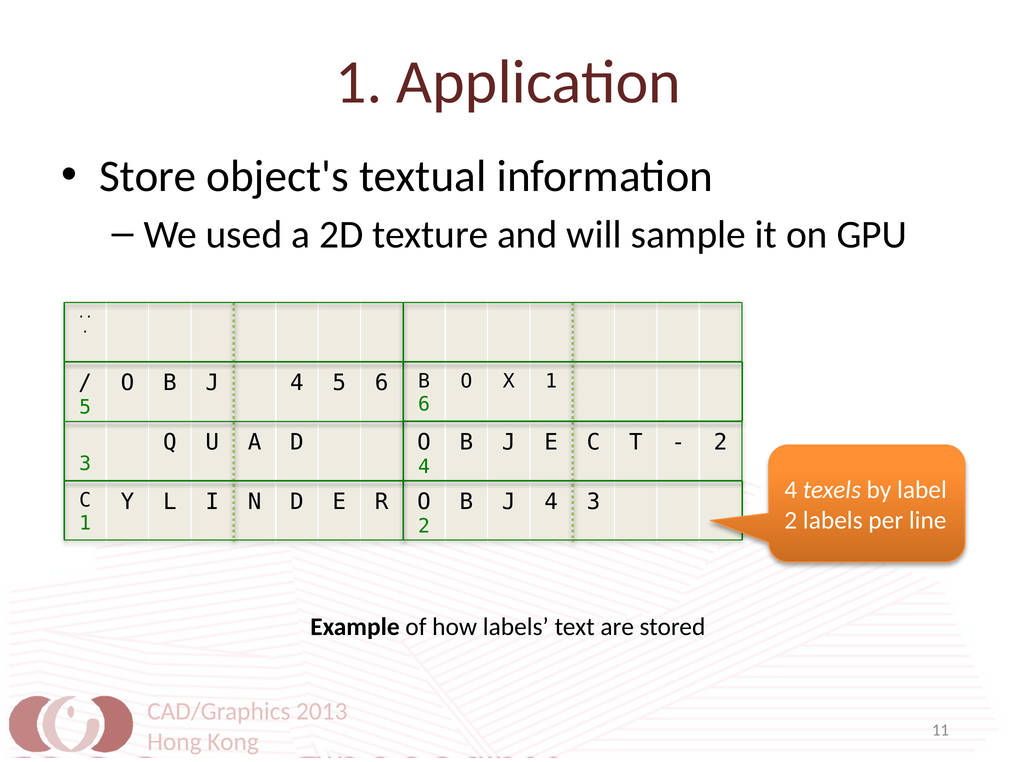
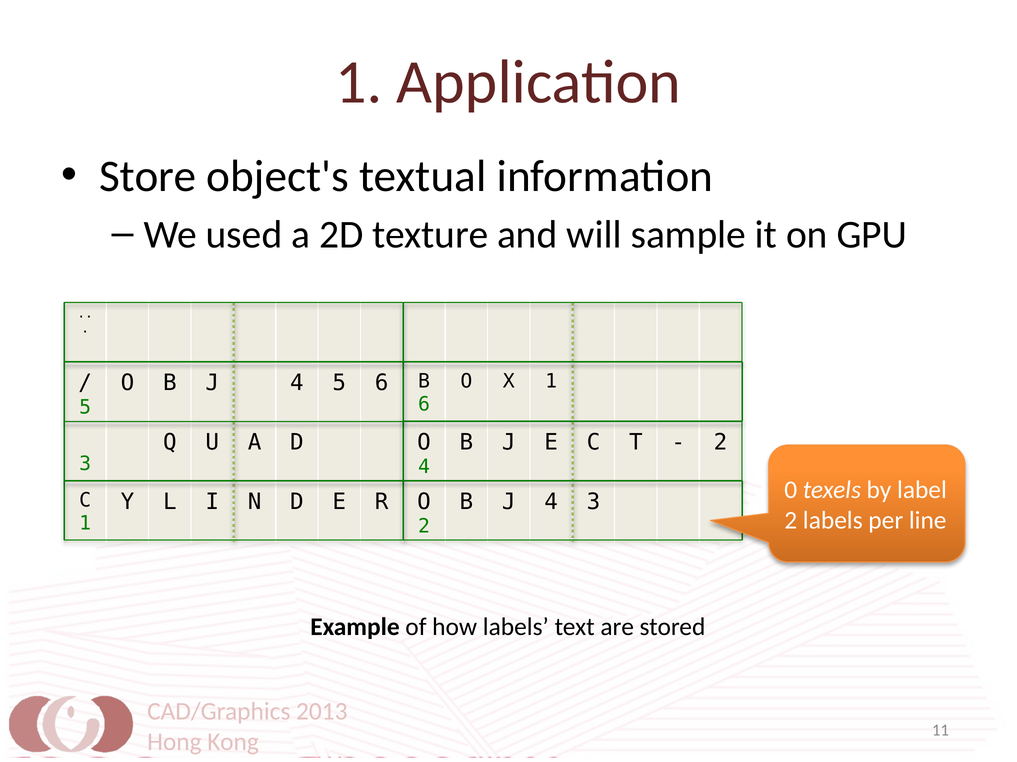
4 at (791, 491): 4 -> 0
